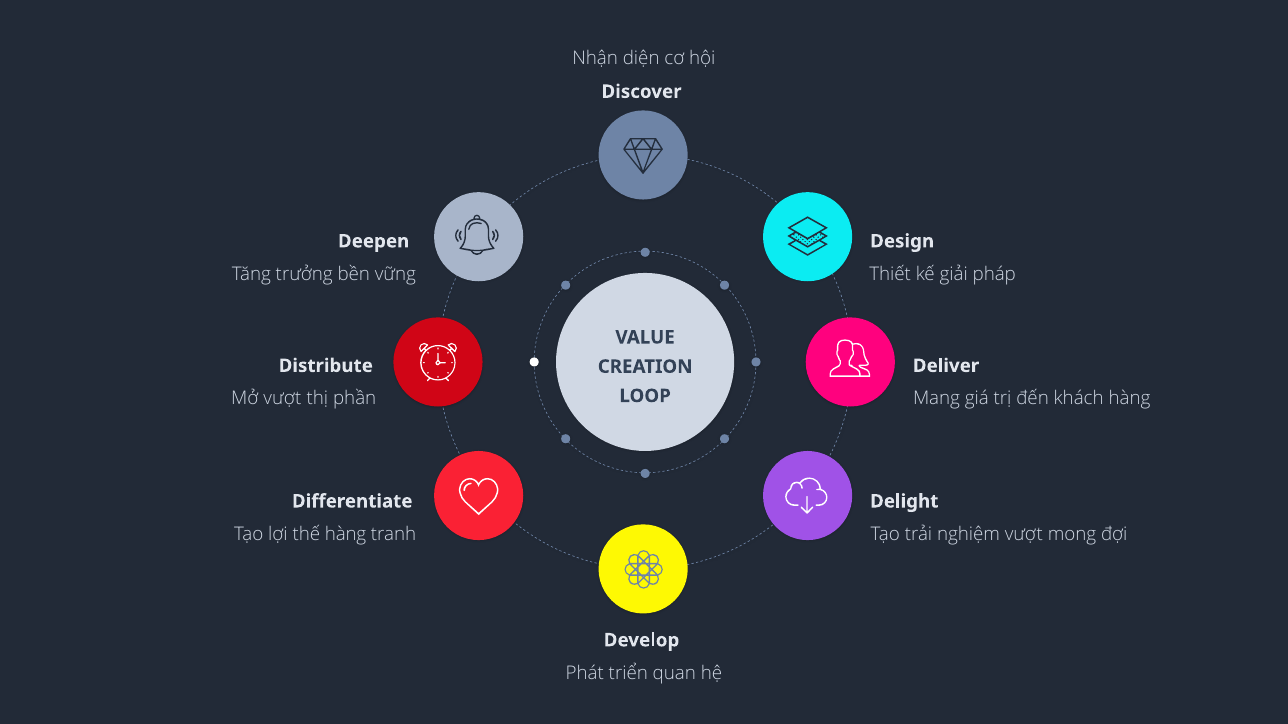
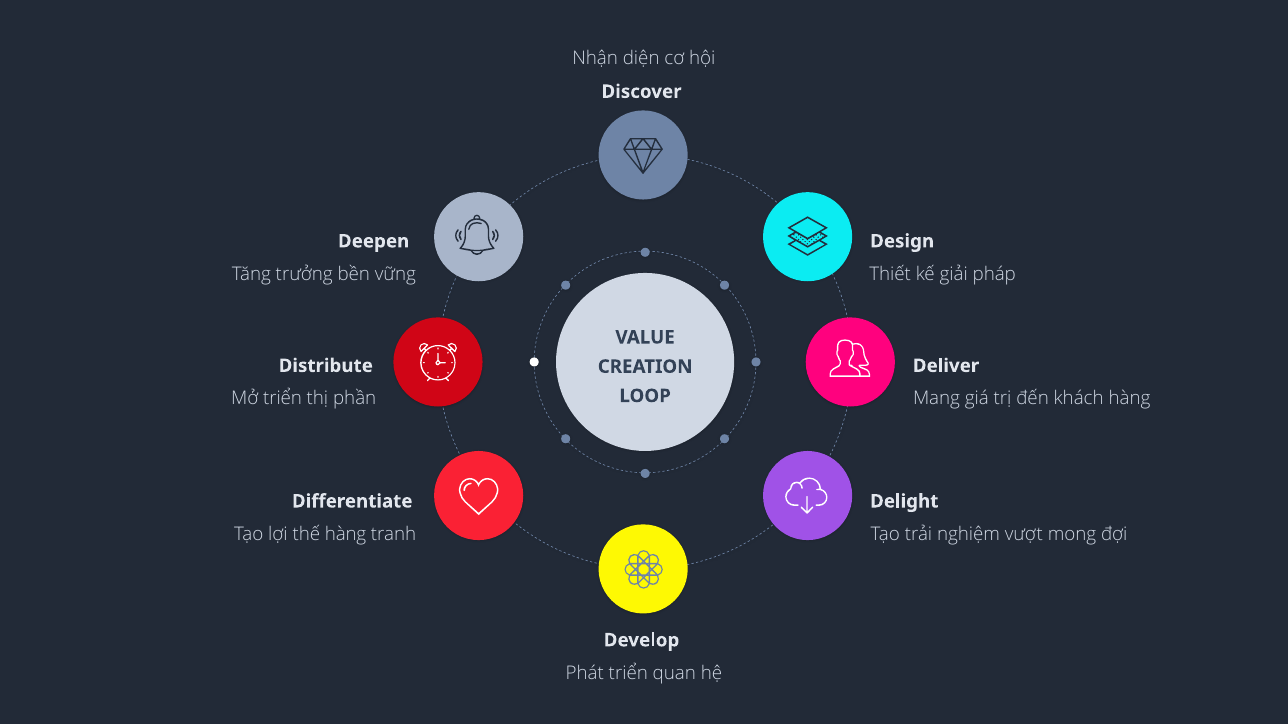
Mở vượt: vượt -> triển
